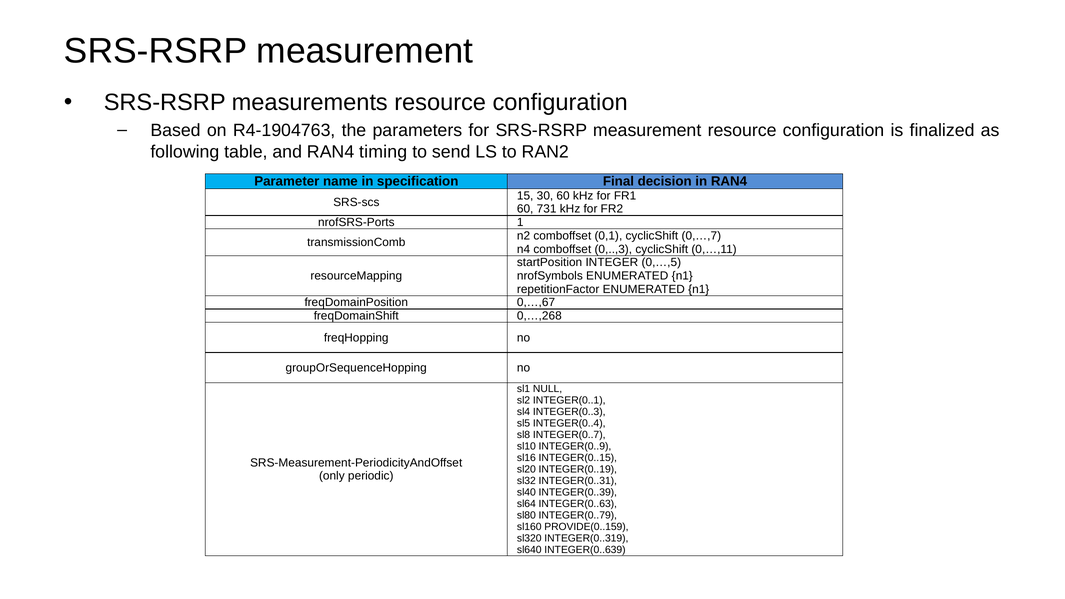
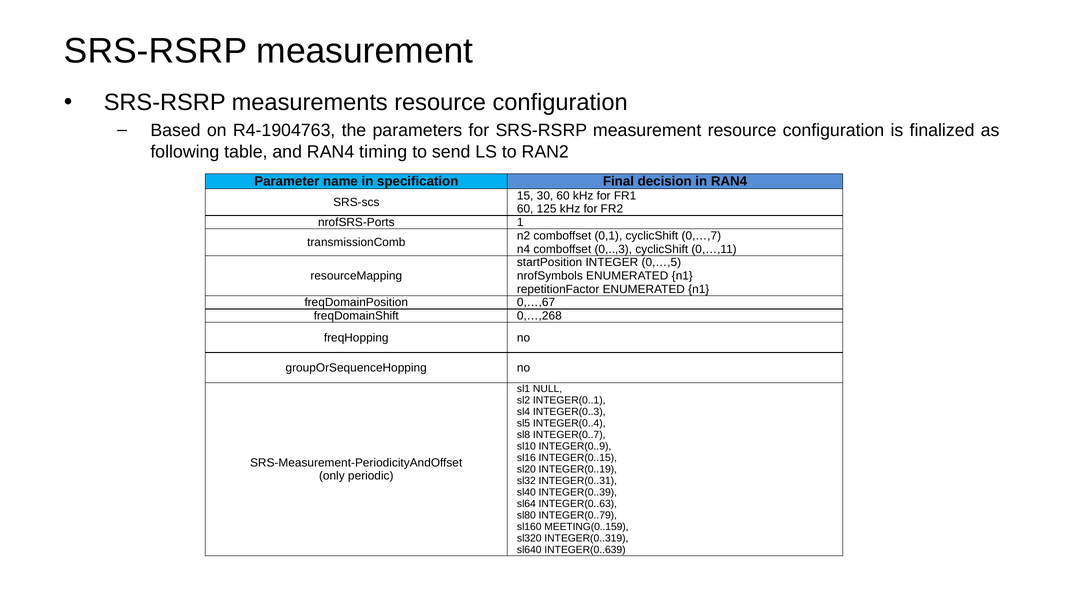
731: 731 -> 125
PROVIDE(0..159: PROVIDE(0..159 -> MEETING(0..159
